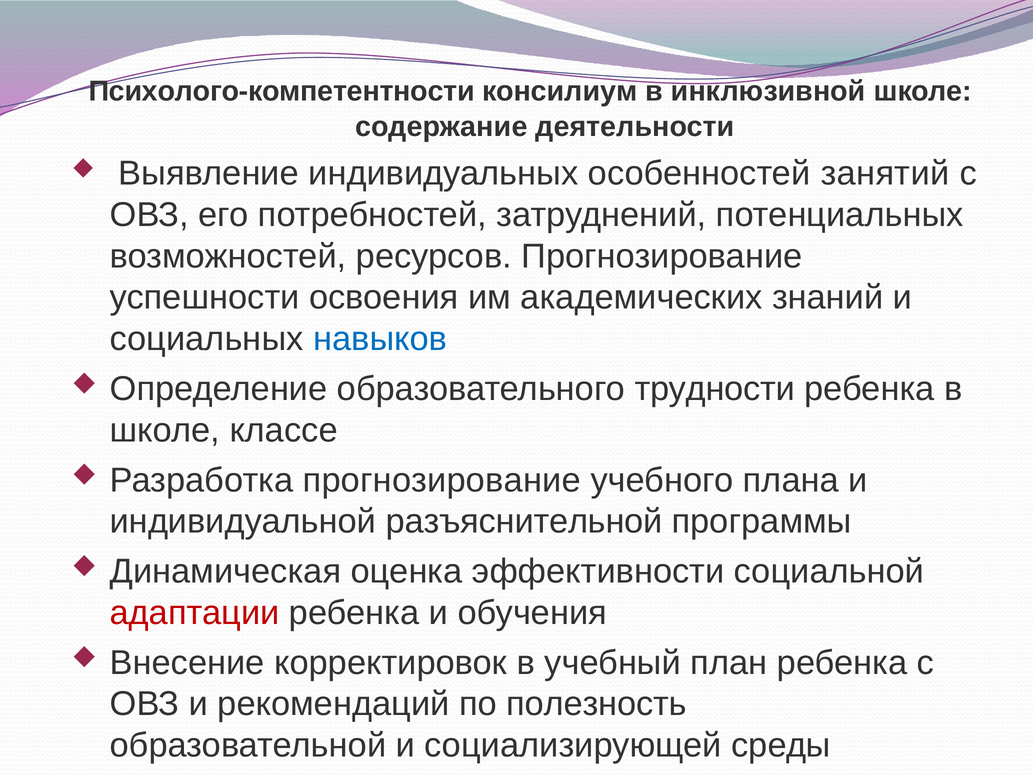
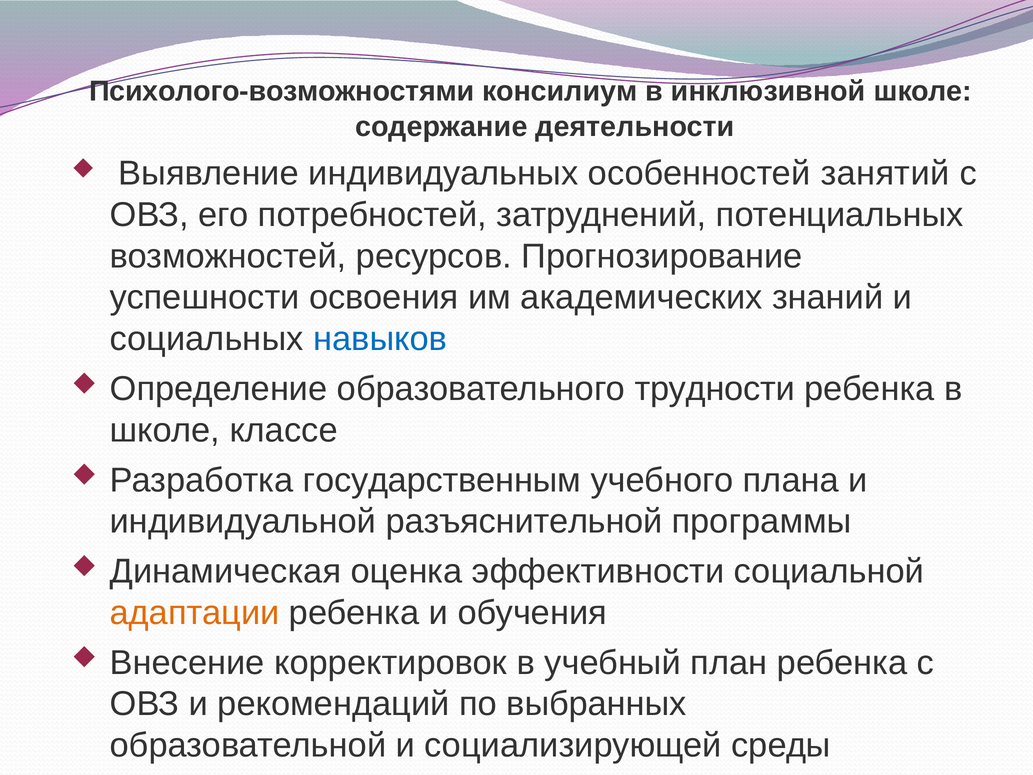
Психолого-компетентности: Психолого-компетентности -> Психолого-возможностями
Разработка прогнозирование: прогнозирование -> государственным
адаптации colour: red -> orange
полезность: полезность -> выбранных
